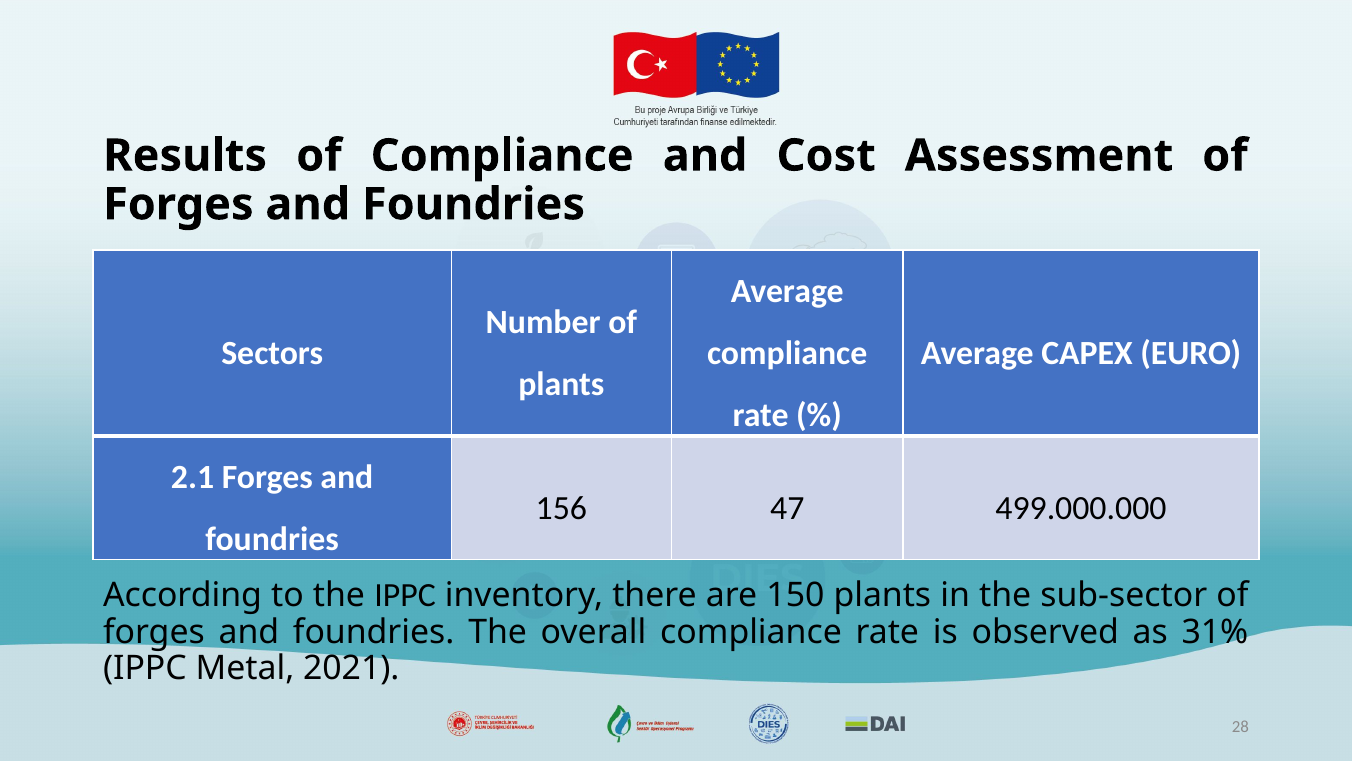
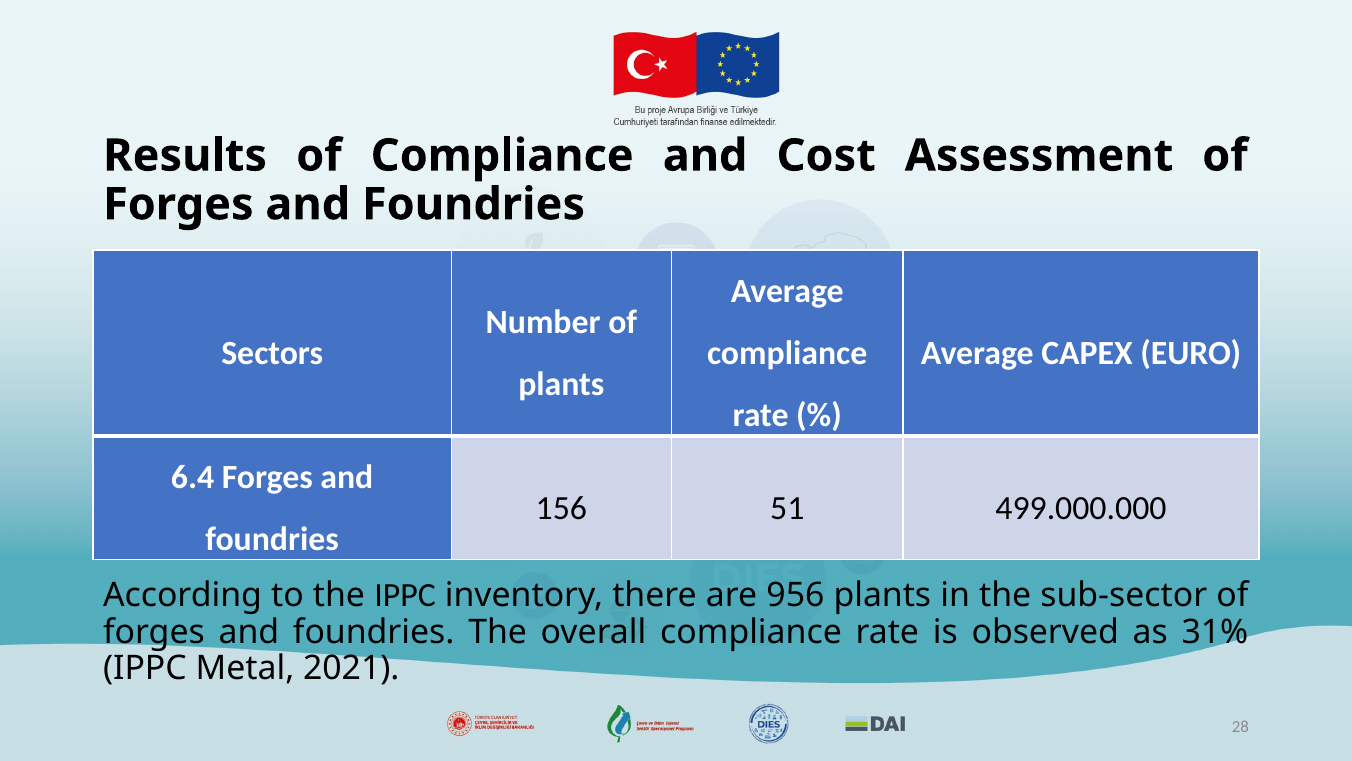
2.1: 2.1 -> 6.4
47: 47 -> 51
150: 150 -> 956
